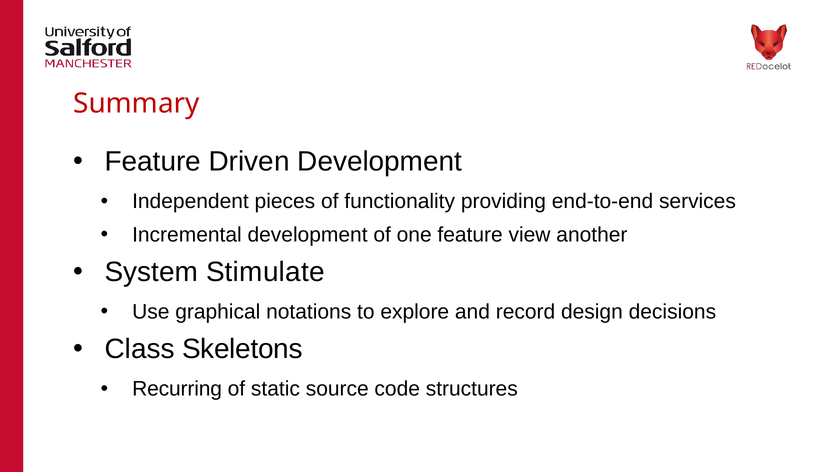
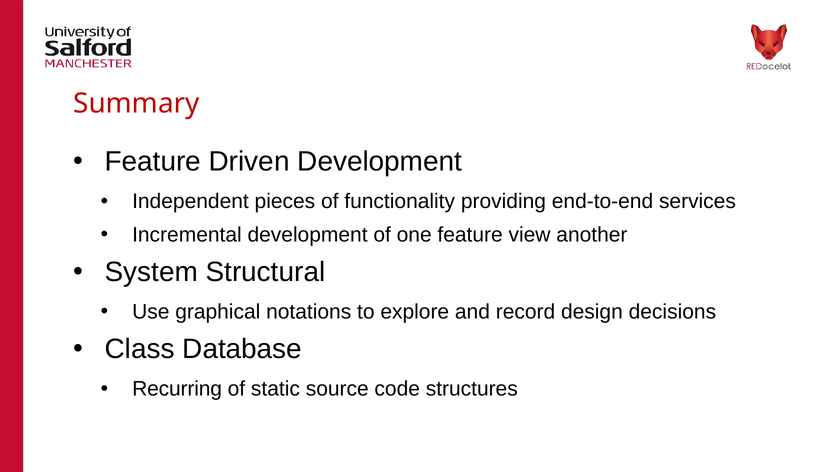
Stimulate: Stimulate -> Structural
Skeletons: Skeletons -> Database
